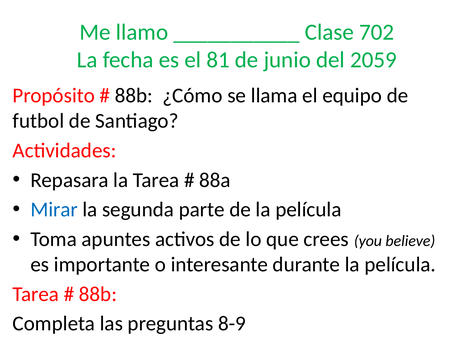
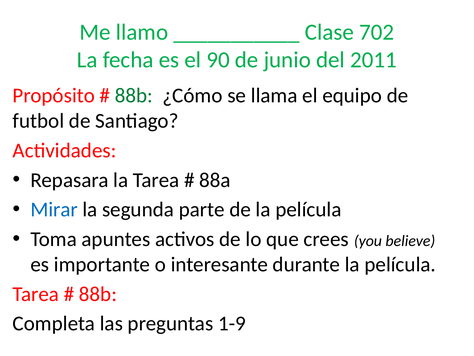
81: 81 -> 90
2059: 2059 -> 2011
88b at (134, 95) colour: black -> green
8-9: 8-9 -> 1-9
